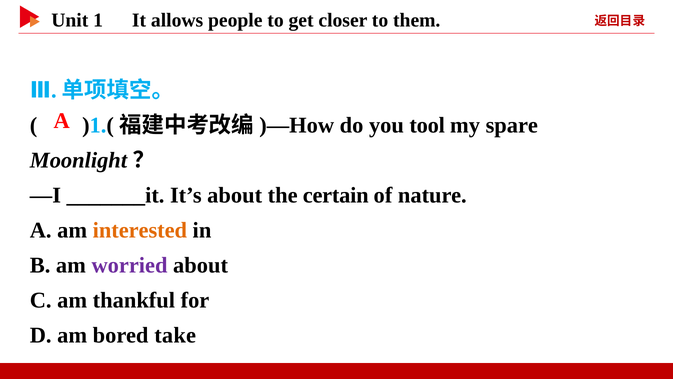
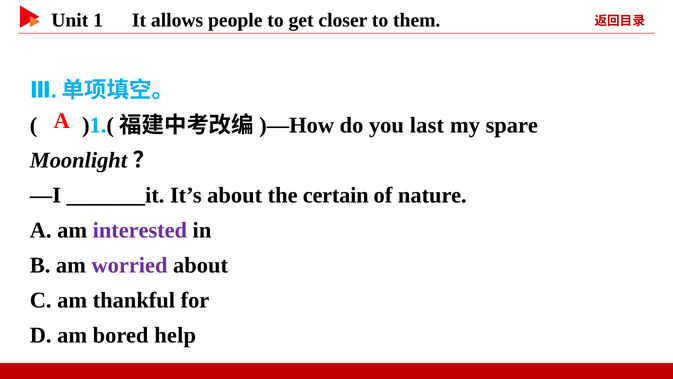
tool: tool -> last
interested colour: orange -> purple
take: take -> help
